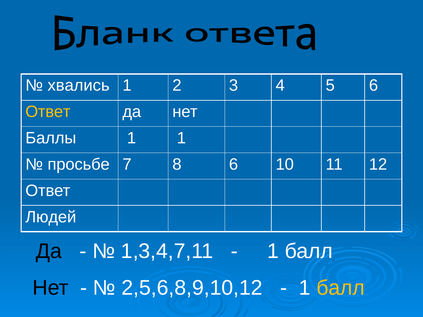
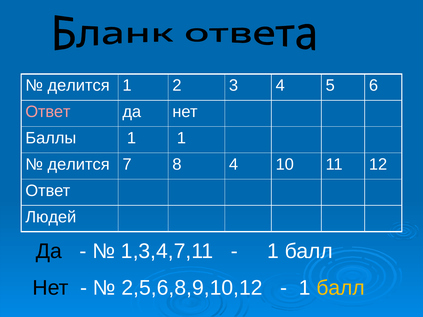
хвались at (79, 86): хвались -> делится
Ответ at (48, 112) colour: yellow -> pink
просьбе at (79, 165): просьбе -> делится
8 6: 6 -> 4
